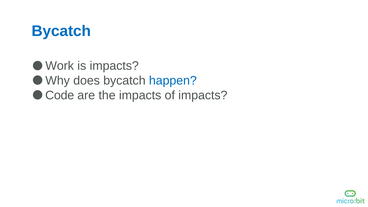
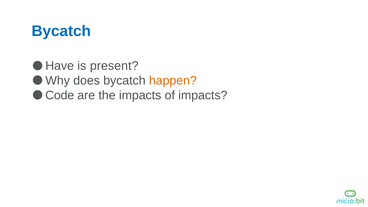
Work: Work -> Have
is impacts: impacts -> present
happen colour: blue -> orange
